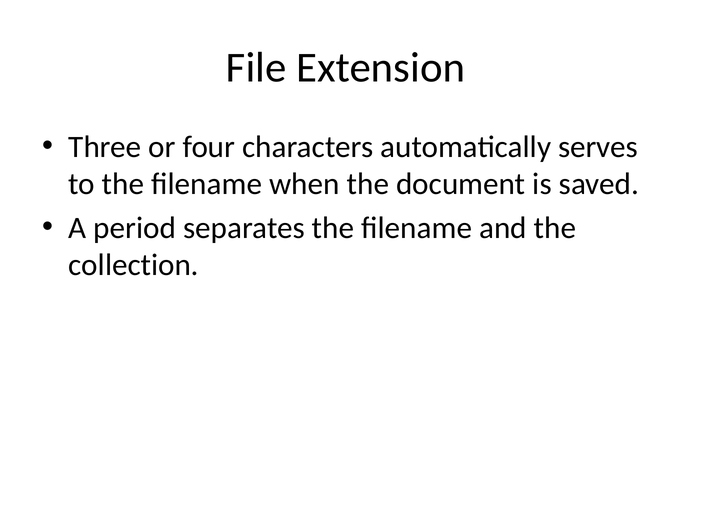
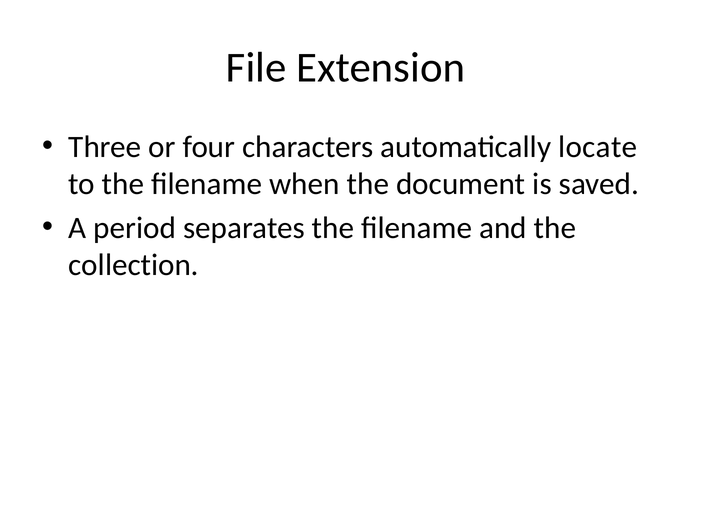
serves: serves -> locate
